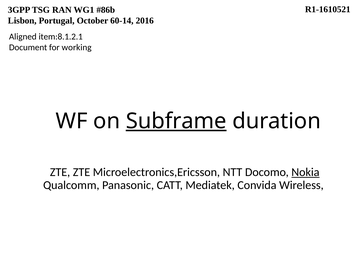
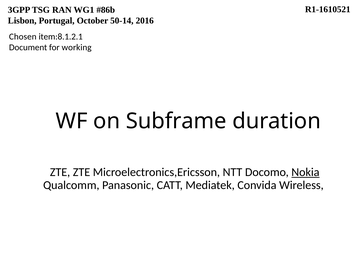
60-14: 60-14 -> 50-14
Aligned: Aligned -> Chosen
Subframe underline: present -> none
